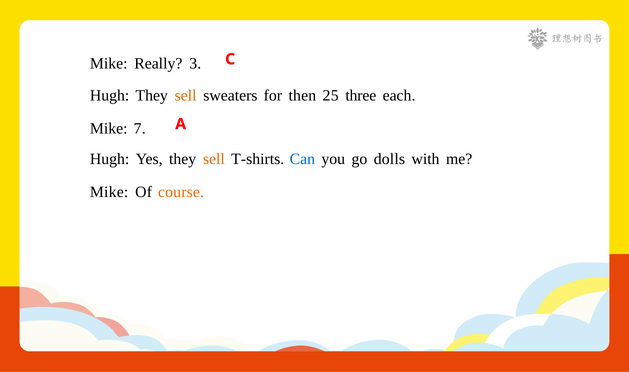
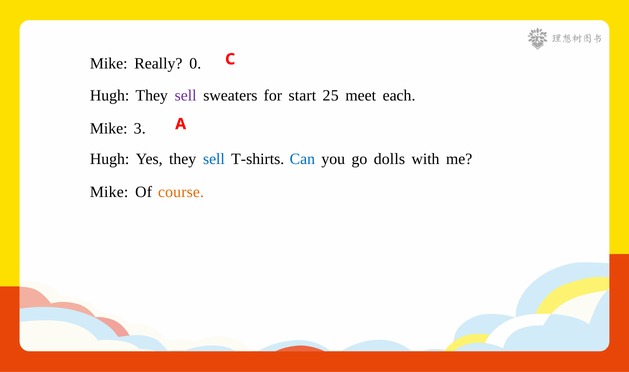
3: 3 -> 0
sell at (186, 95) colour: orange -> purple
then: then -> start
three: three -> meet
7: 7 -> 3
sell at (214, 159) colour: orange -> blue
